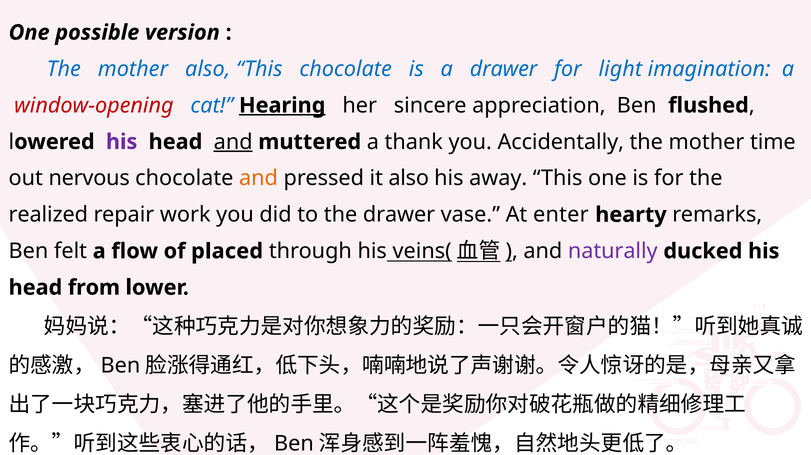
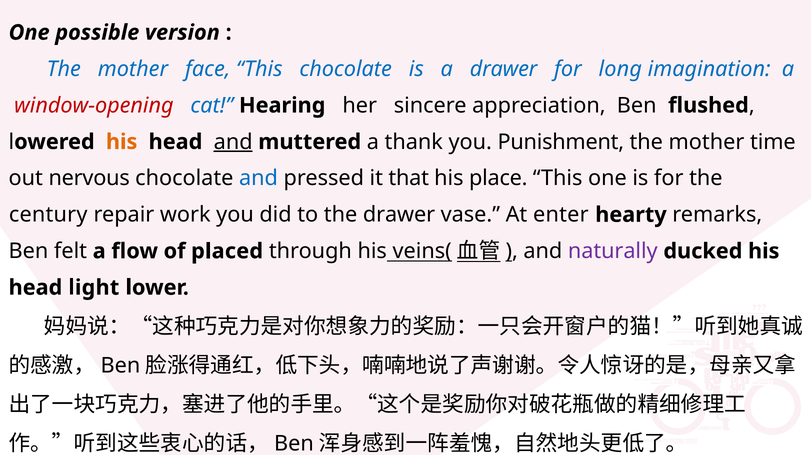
mother also: also -> face
light: light -> long
Hearing underline: present -> none
his at (122, 142) colour: purple -> orange
Accidentally: Accidentally -> Punishment
and at (259, 178) colour: orange -> blue
it also: also -> that
away: away -> place
realized: realized -> century
from: from -> light
